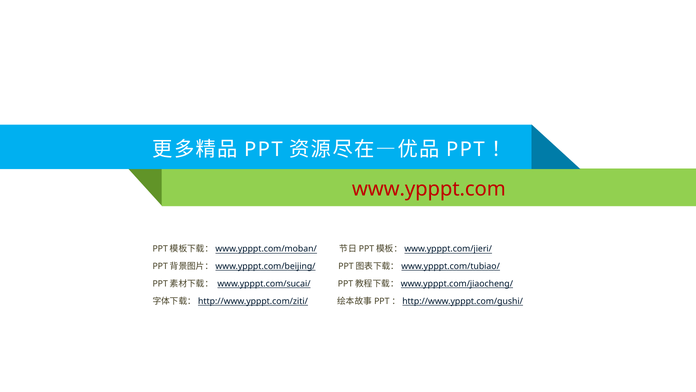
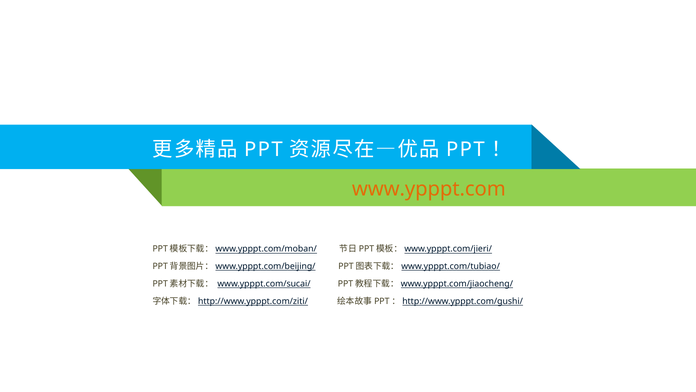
www.ypppt.com colour: red -> orange
